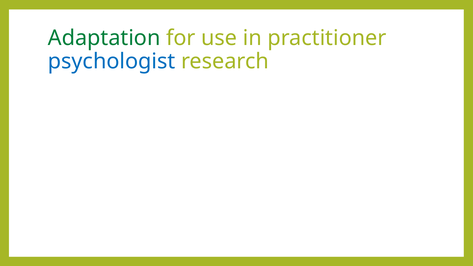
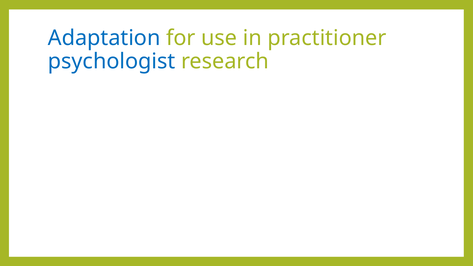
Adaptation colour: green -> blue
